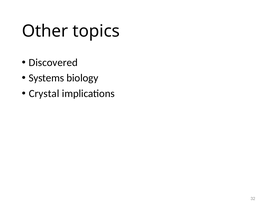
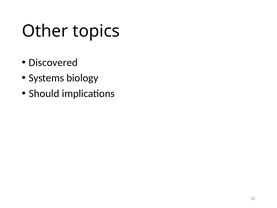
Crystal: Crystal -> Should
